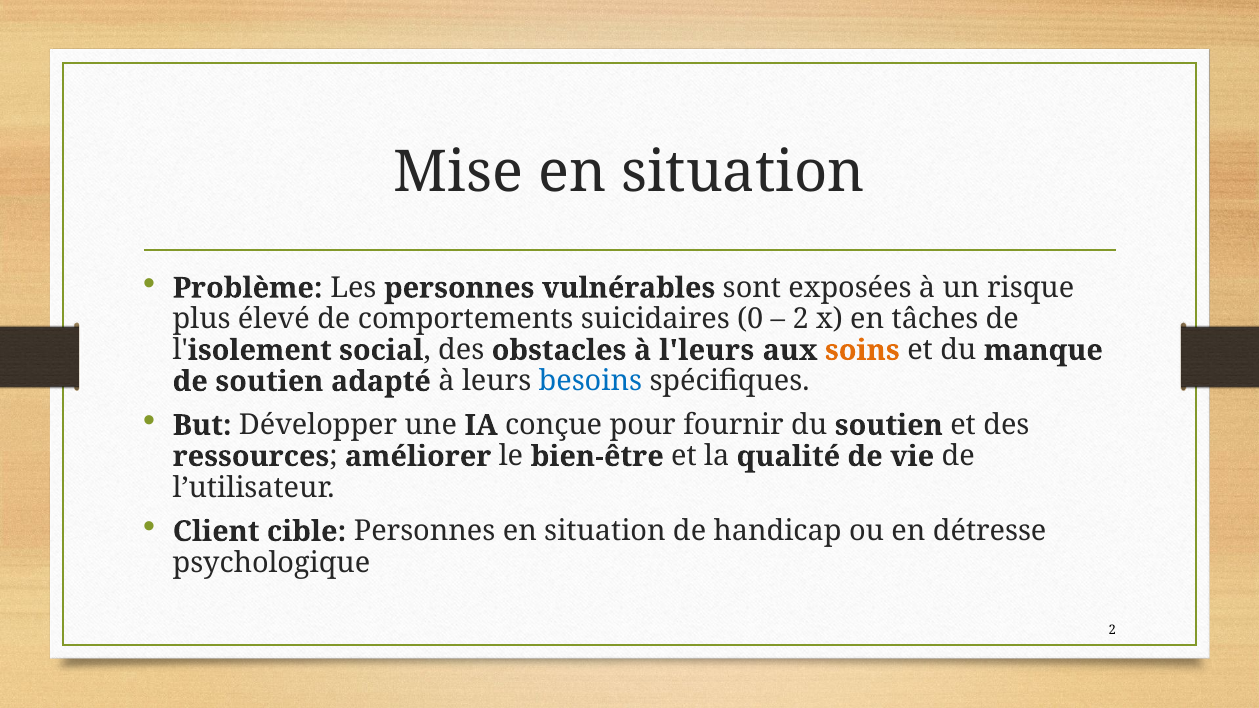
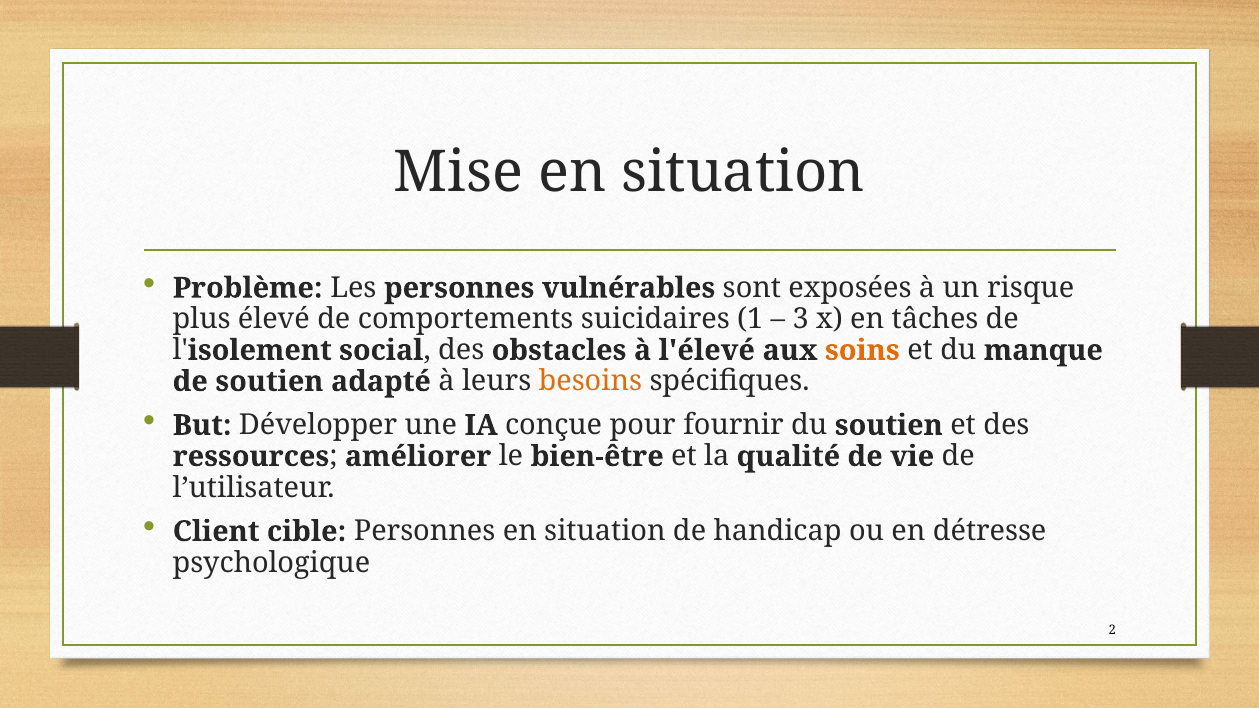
0: 0 -> 1
2 at (801, 319): 2 -> 3
l'leurs: l'leurs -> l'élevé
besoins colour: blue -> orange
